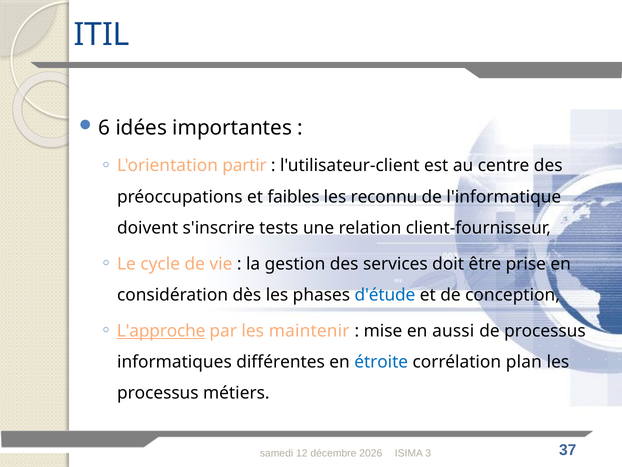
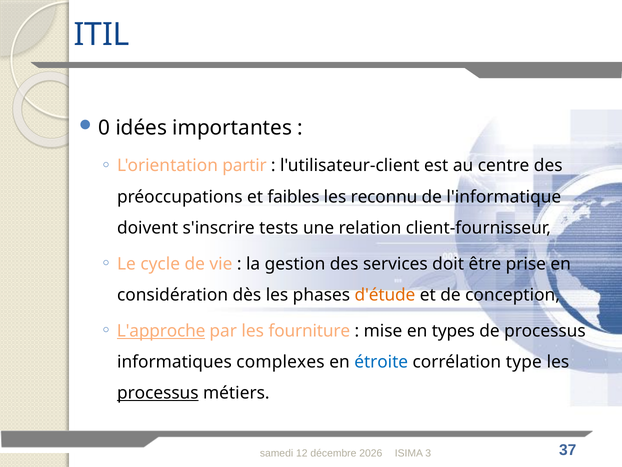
6: 6 -> 0
d'étude colour: blue -> orange
maintenir: maintenir -> fourniture
aussi: aussi -> types
différentes: différentes -> complexes
plan: plan -> type
processus at (158, 393) underline: none -> present
